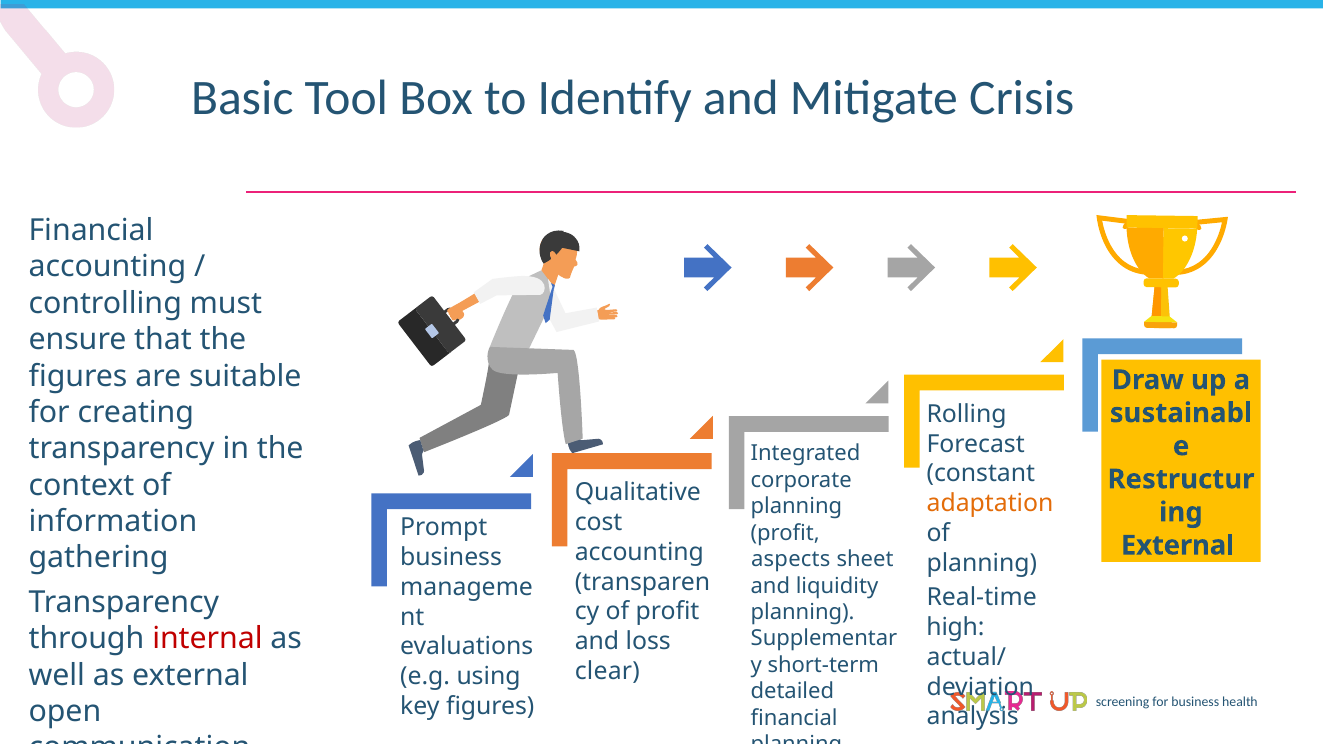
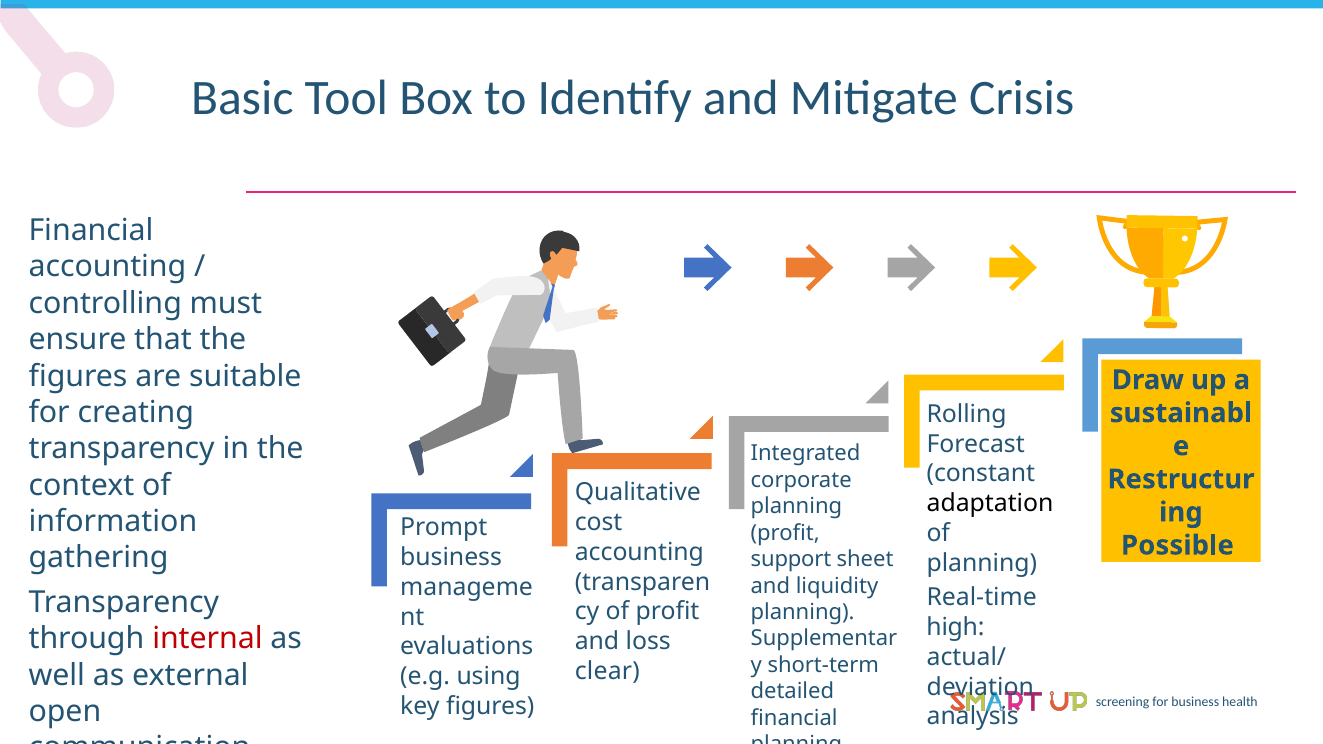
adaptation colour: orange -> black
External at (1178, 546): External -> Possible
aspects: aspects -> support
